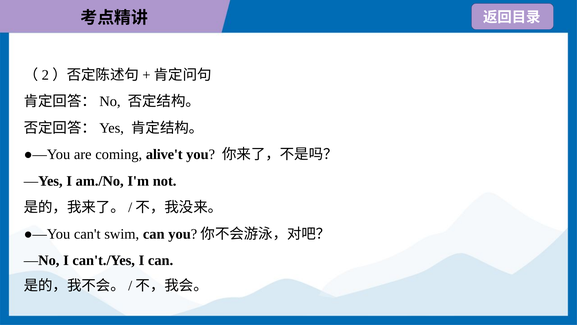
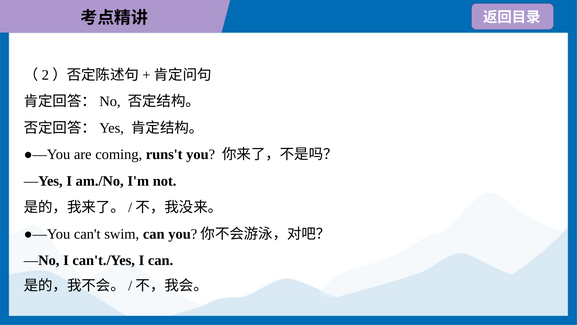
alive't: alive't -> runs't
